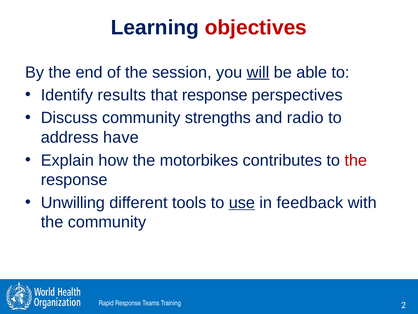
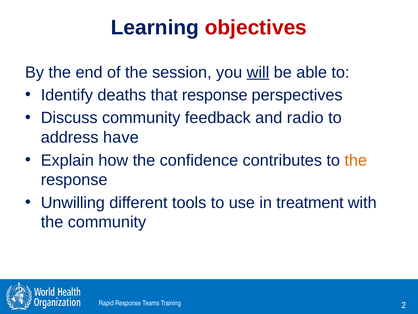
results: results -> deaths
strengths: strengths -> feedback
motorbikes: motorbikes -> confidence
the at (356, 160) colour: red -> orange
use underline: present -> none
feedback: feedback -> treatment
